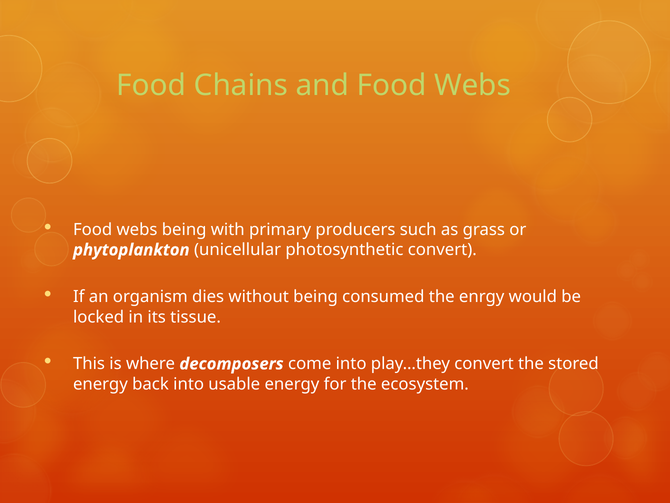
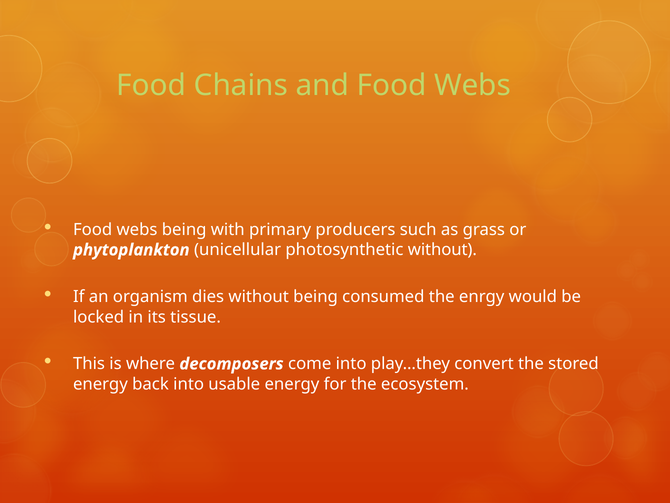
photosynthetic convert: convert -> without
